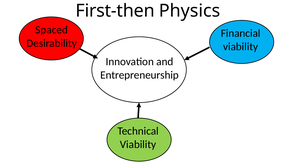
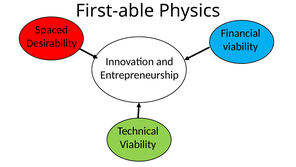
First-then: First-then -> First-able
